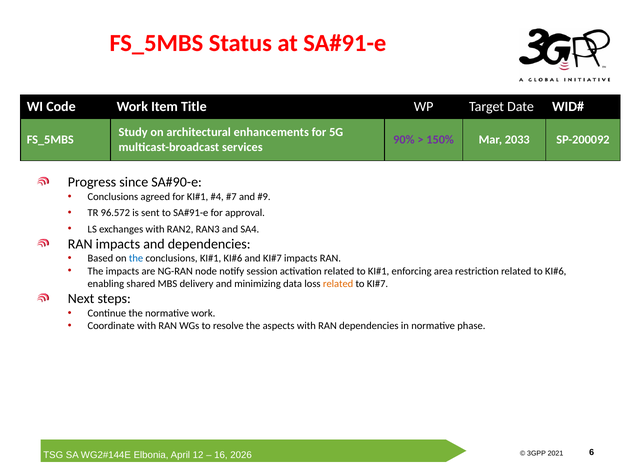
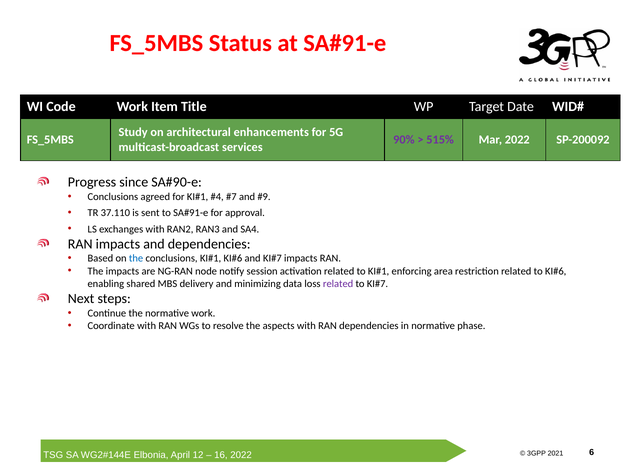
150%: 150% -> 515%
Mar 2033: 2033 -> 2022
96.572: 96.572 -> 37.110
related at (338, 284) colour: orange -> purple
2026 at (241, 456): 2026 -> 2022
